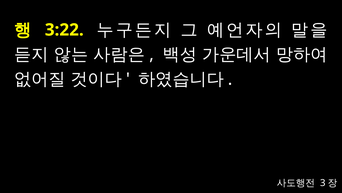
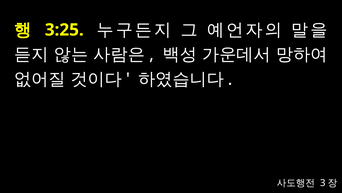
3:22: 3:22 -> 3:25
